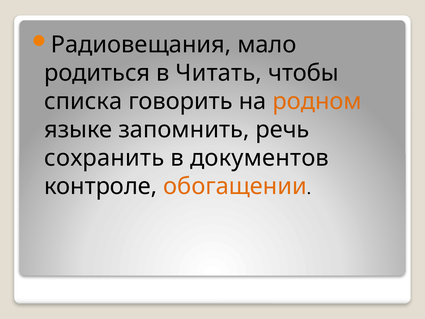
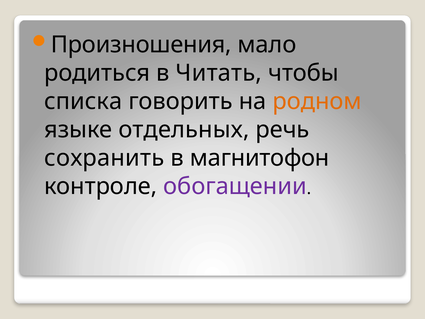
Радиовещания: Радиовещания -> Произношения
запомнить: запомнить -> отдельных
документов: документов -> магнитофон
обогащении colour: orange -> purple
